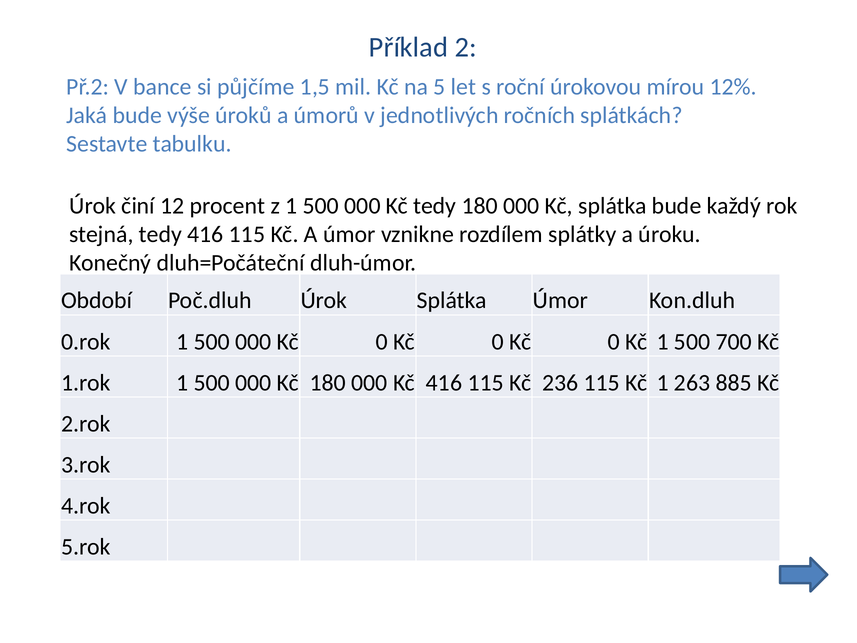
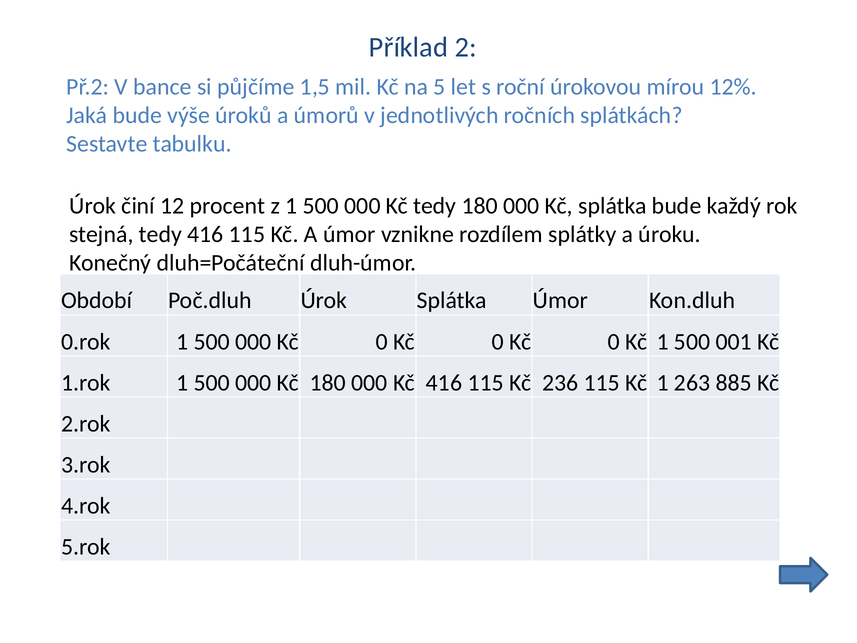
700: 700 -> 001
